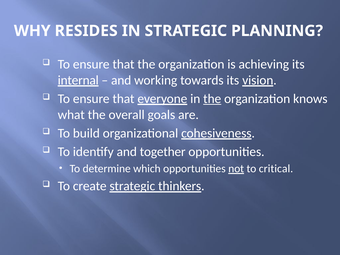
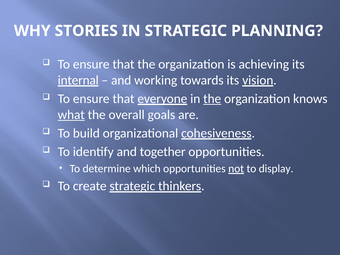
RESIDES: RESIDES -> STORIES
what underline: none -> present
critical: critical -> display
